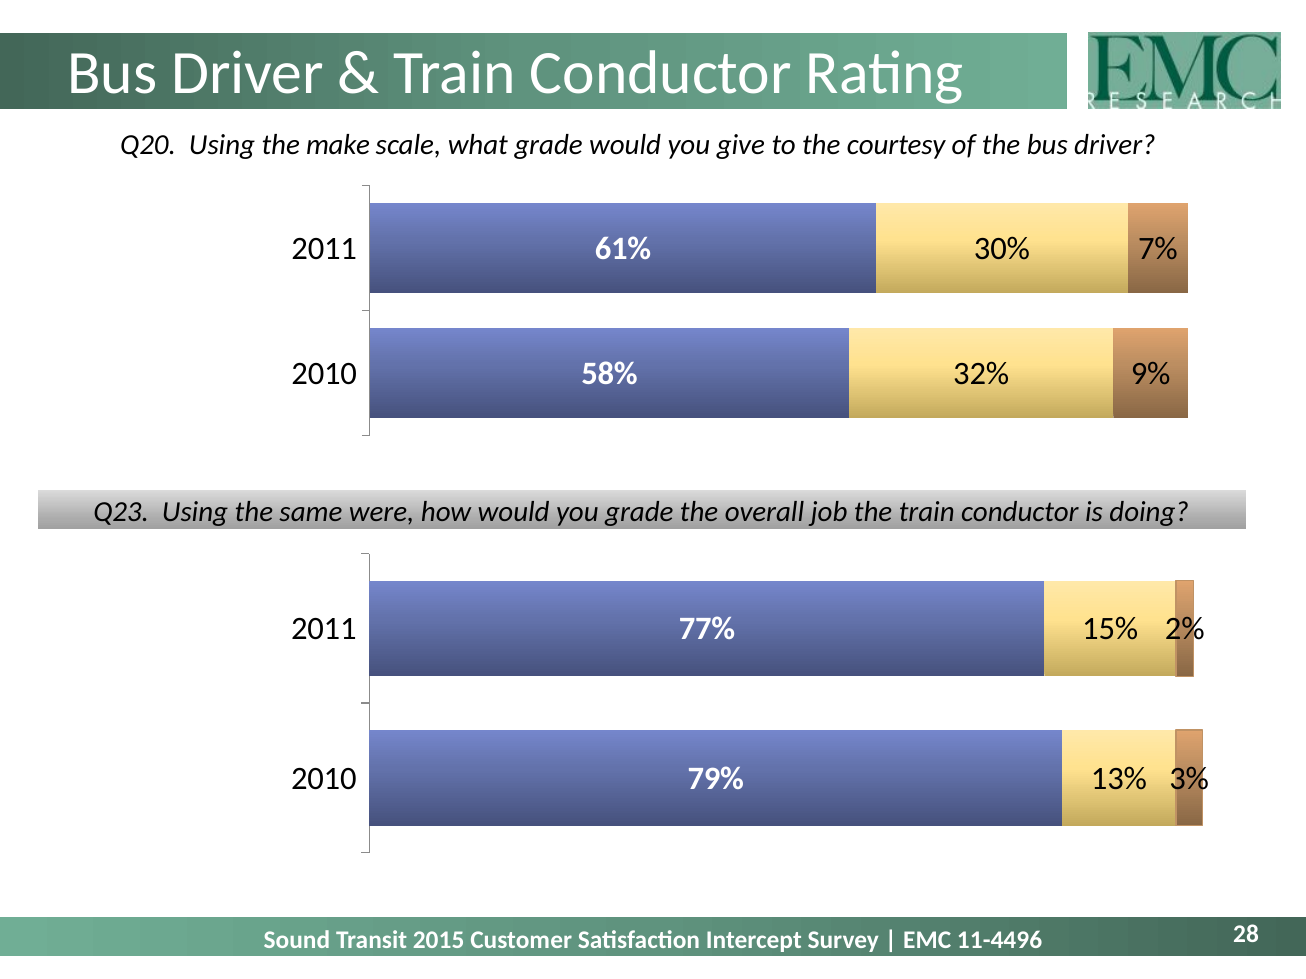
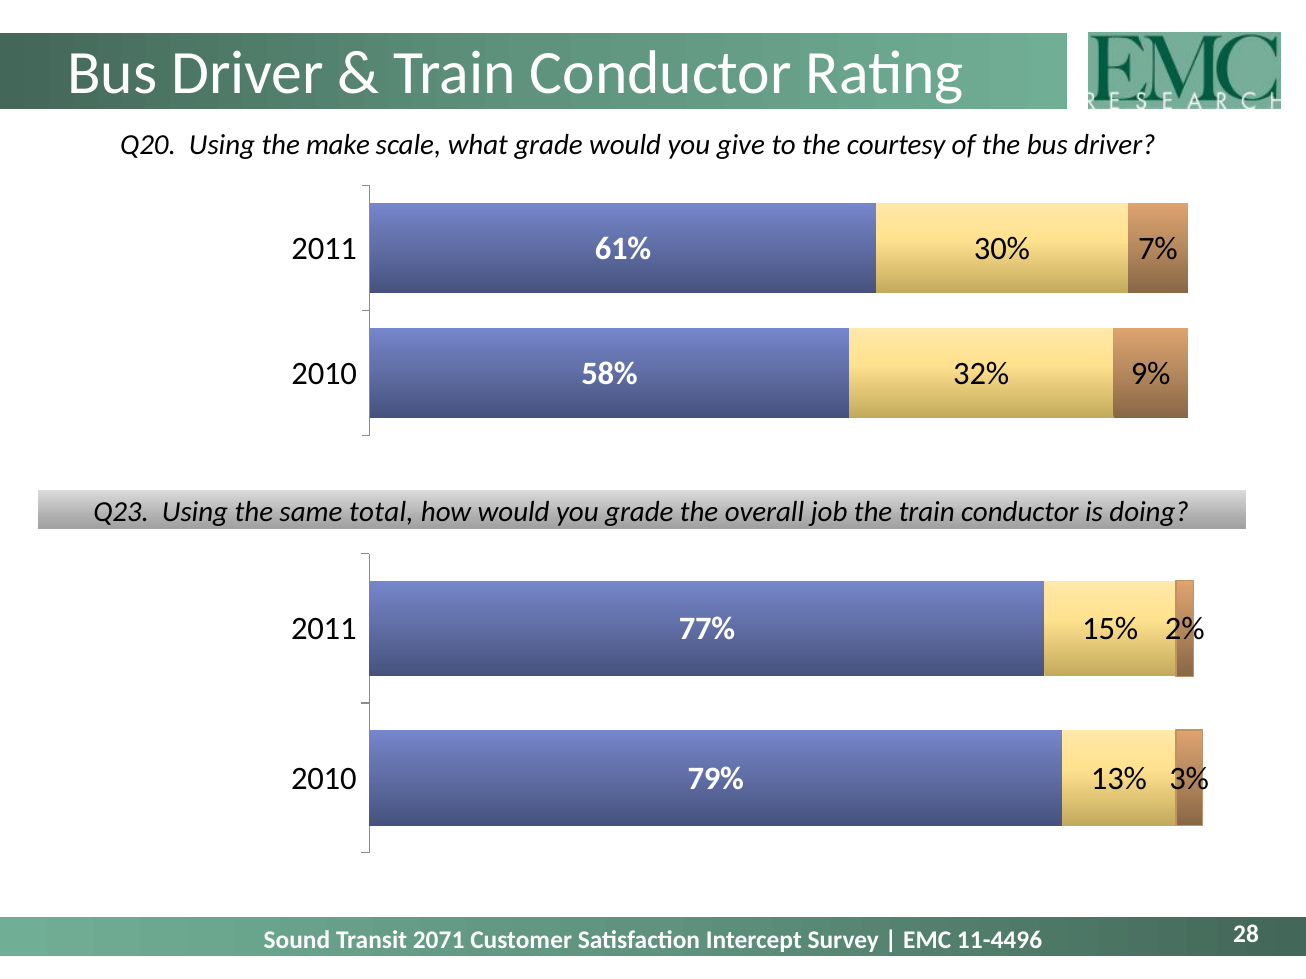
were: were -> total
2015: 2015 -> 2071
